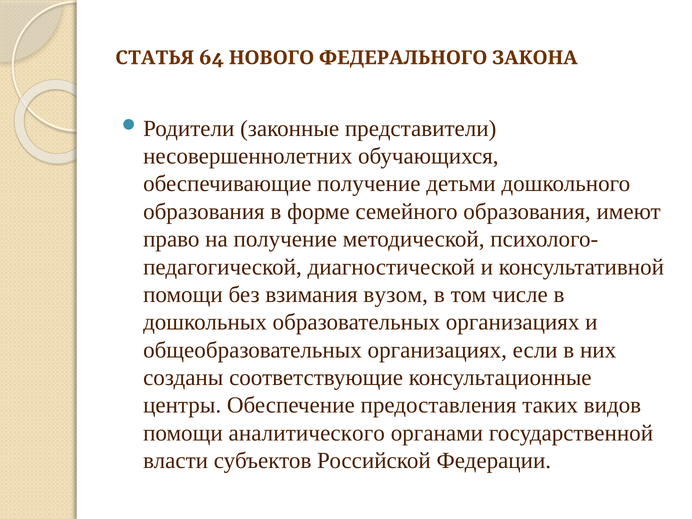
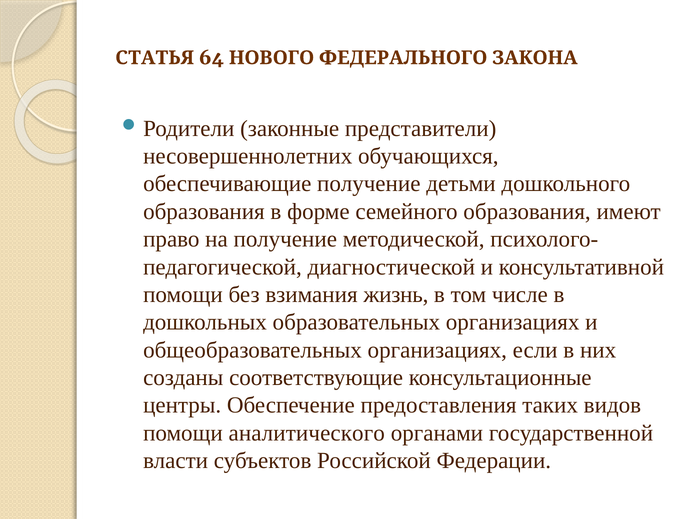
вузом: вузом -> жизнь
